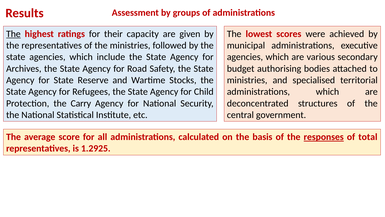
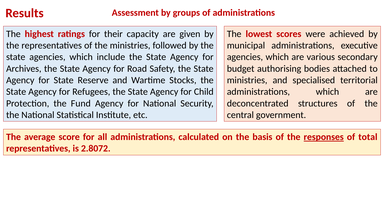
The at (13, 34) underline: present -> none
Carry: Carry -> Fund
1.2925: 1.2925 -> 2.8072
